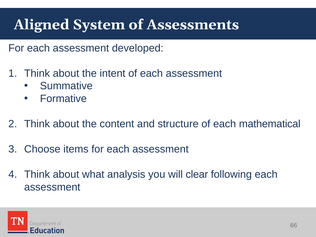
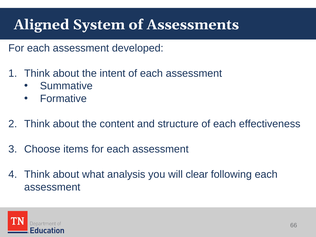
mathematical: mathematical -> effectiveness
